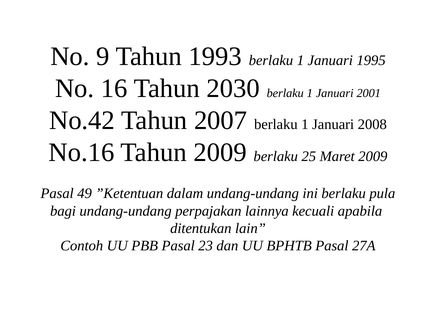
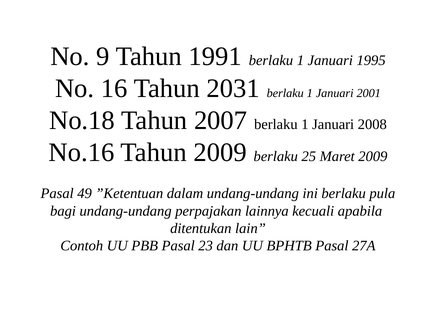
1993: 1993 -> 1991
2030: 2030 -> 2031
No.42: No.42 -> No.18
